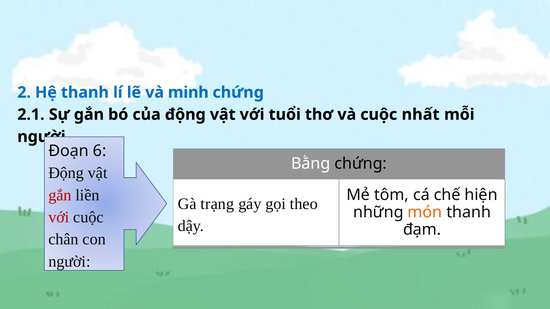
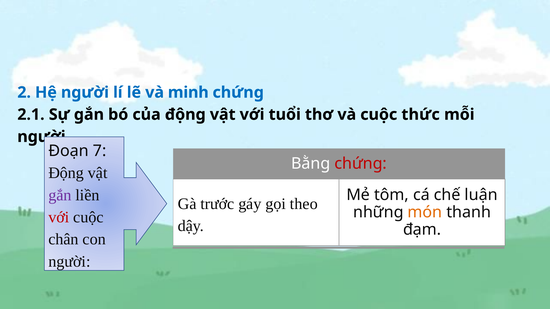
Hệ thanh: thanh -> người
nhất: nhất -> thức
6: 6 -> 7
chứng at (361, 164) colour: black -> red
gắn at (60, 195) colour: red -> purple
hiện: hiện -> luận
trạng: trạng -> trước
